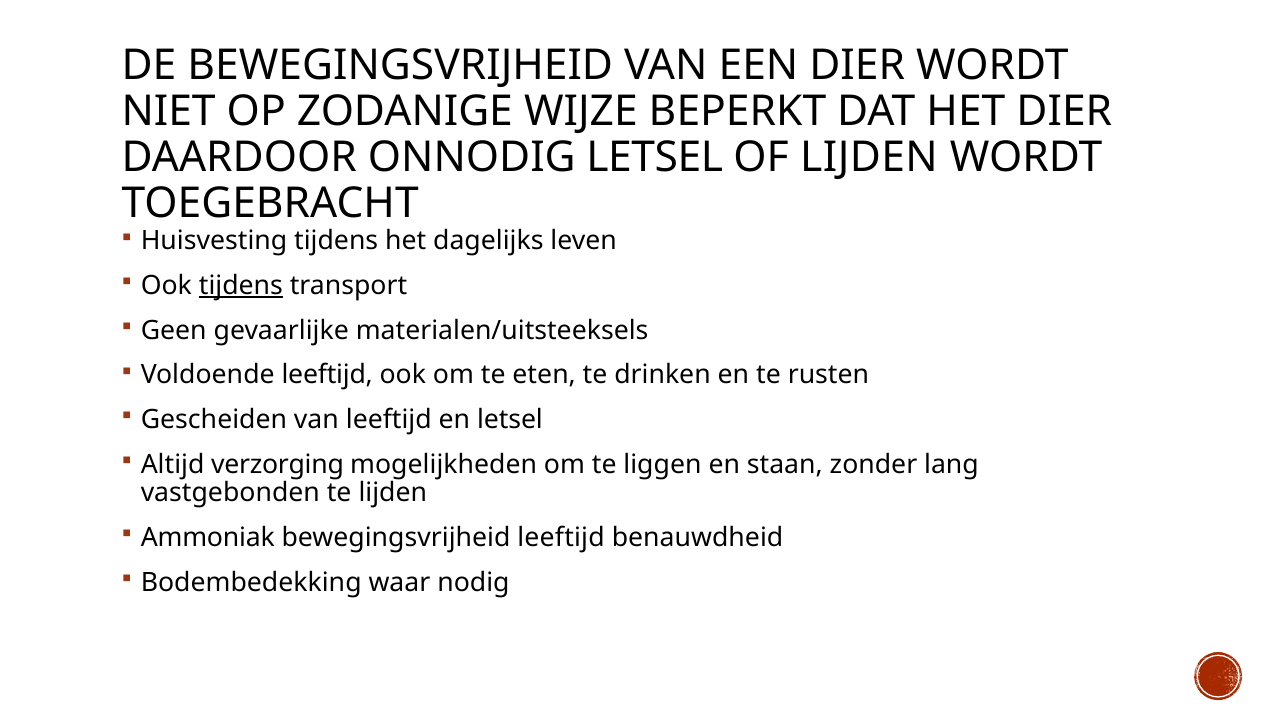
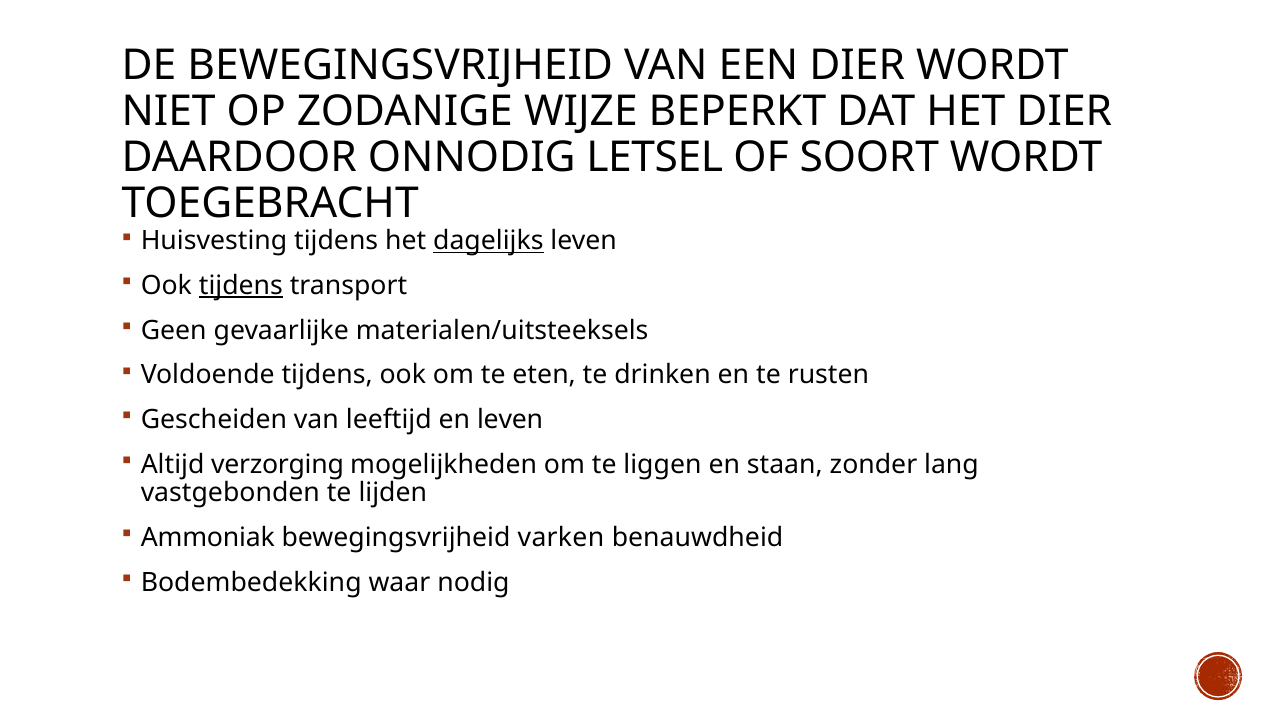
OF LIJDEN: LIJDEN -> SOORT
dagelijks underline: none -> present
Voldoende leeftijd: leeftijd -> tijdens
en letsel: letsel -> leven
bewegingsvrijheid leeftijd: leeftijd -> varken
